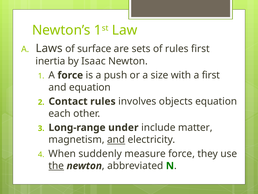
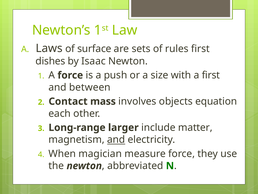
inertia: inertia -> dishes
and equation: equation -> between
Contact rules: rules -> mass
under: under -> larger
suddenly: suddenly -> magician
the underline: present -> none
